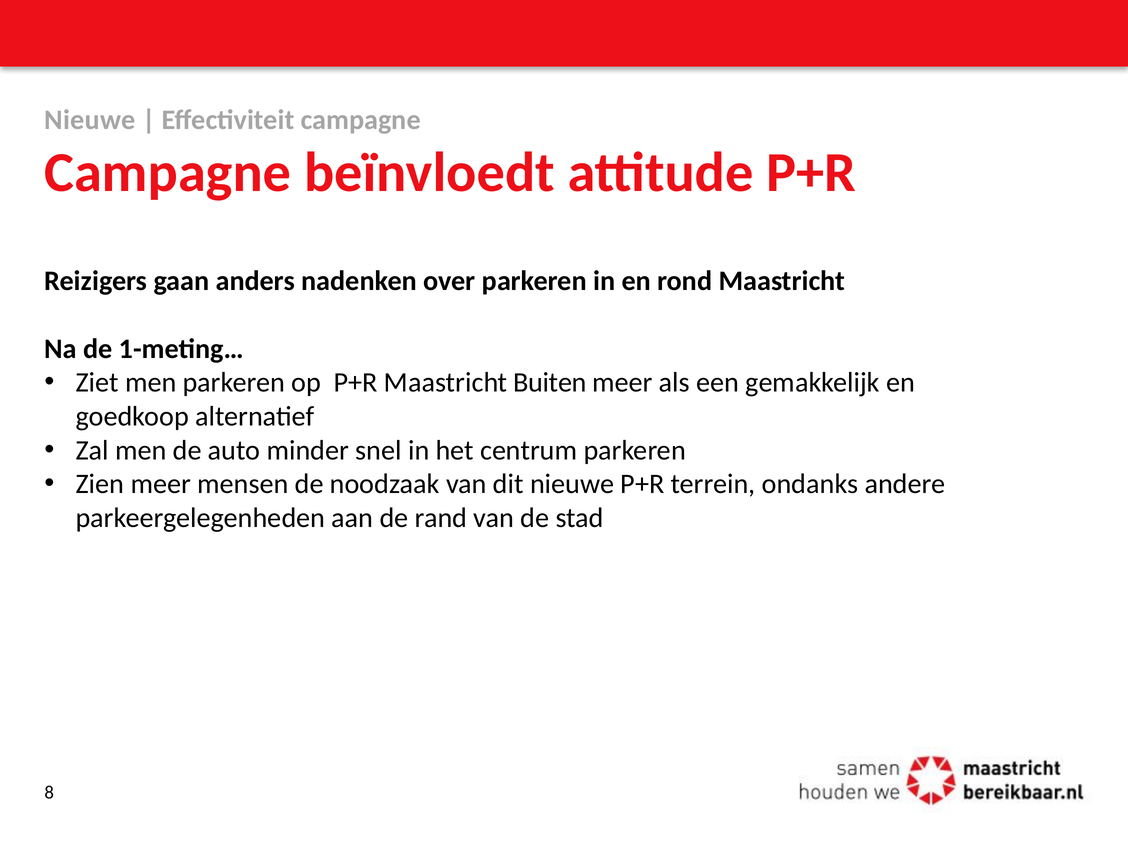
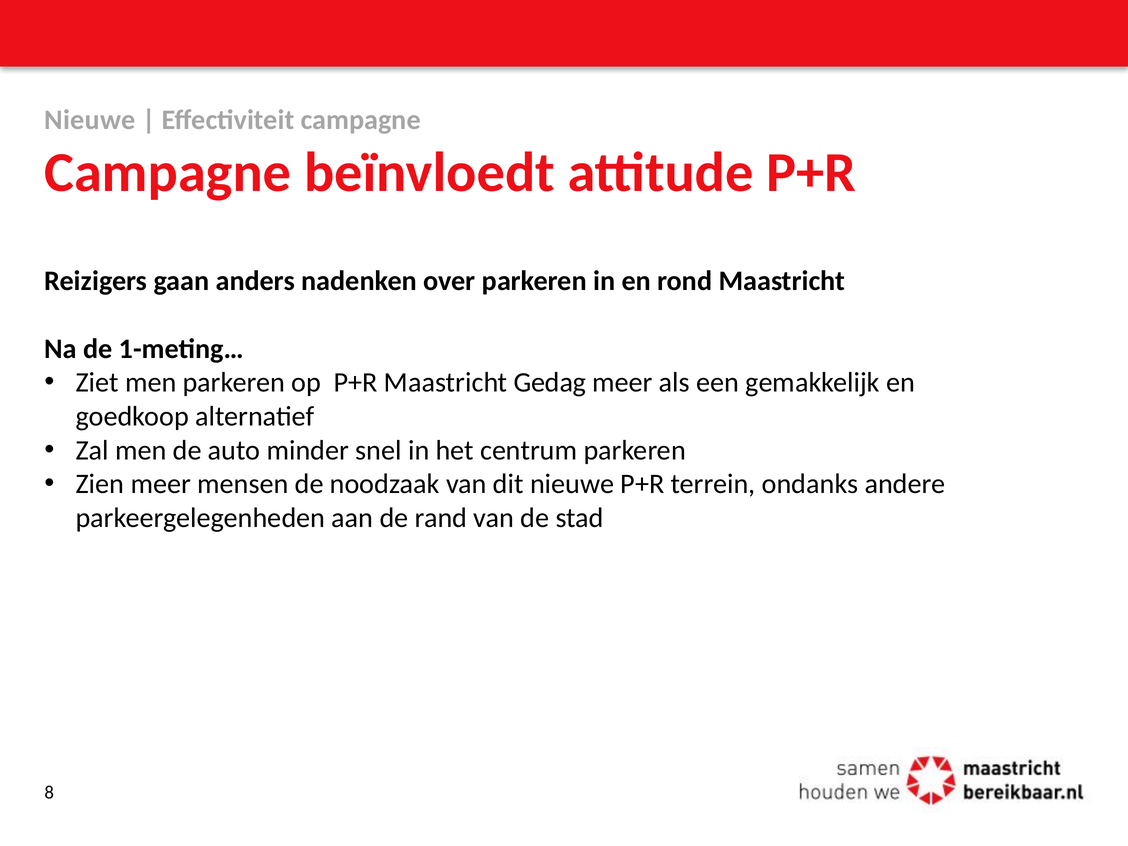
Buiten: Buiten -> Gedag
